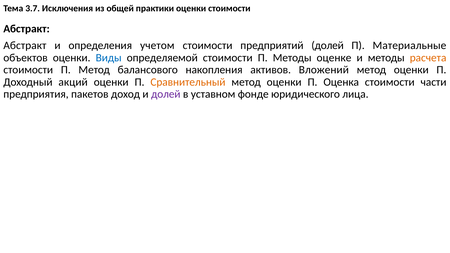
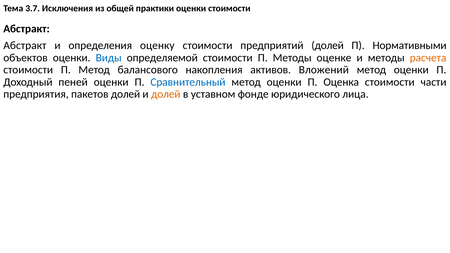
учетом: учетом -> оценку
Материальные: Материальные -> Нормативными
акций: акций -> пеней
Сравнительный colour: orange -> blue
пакетов доход: доход -> долей
долей at (166, 94) colour: purple -> orange
